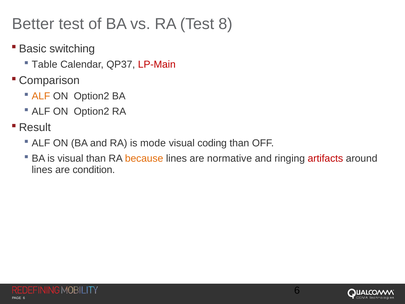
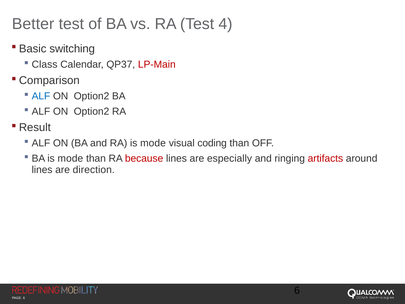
8: 8 -> 4
Table: Table -> Class
ALF at (41, 96) colour: orange -> blue
BA is visual: visual -> mode
because colour: orange -> red
normative: normative -> especially
condition: condition -> direction
